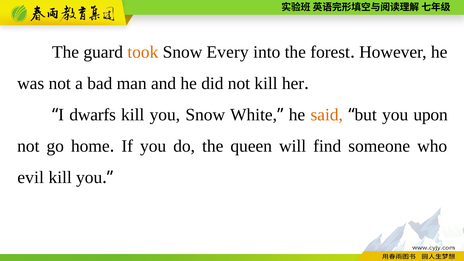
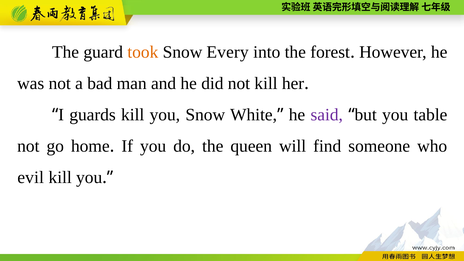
dwarfs: dwarfs -> guards
said colour: orange -> purple
upon: upon -> table
